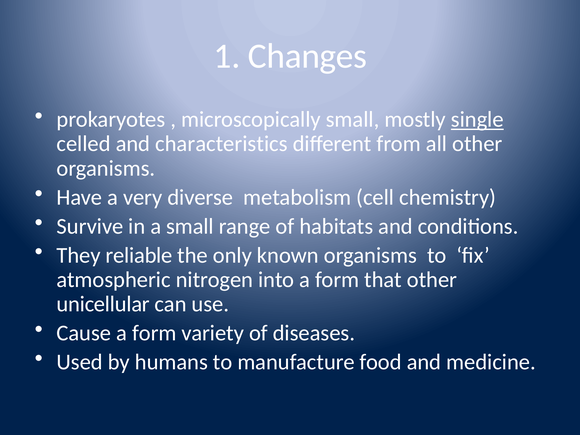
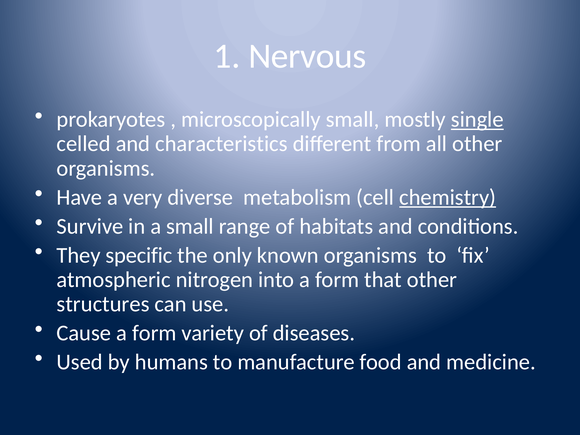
Changes: Changes -> Nervous
chemistry underline: none -> present
reliable: reliable -> specific
unicellular: unicellular -> structures
